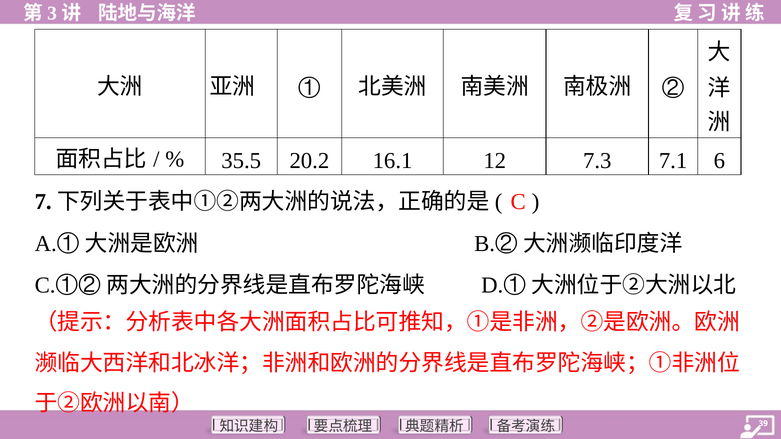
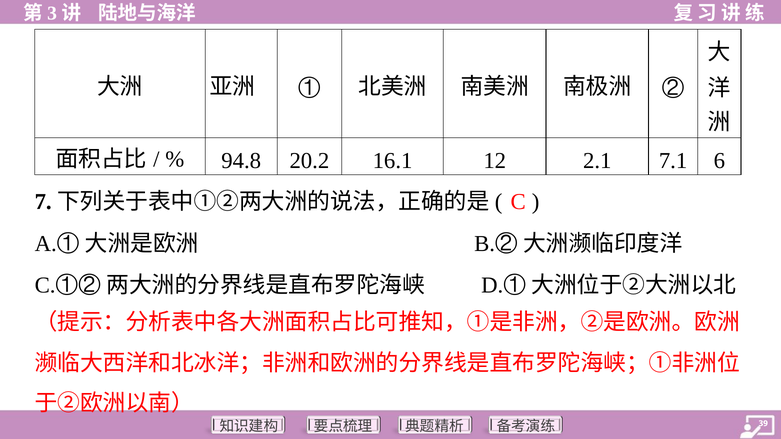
35.5: 35.5 -> 94.8
7.3: 7.3 -> 2.1
